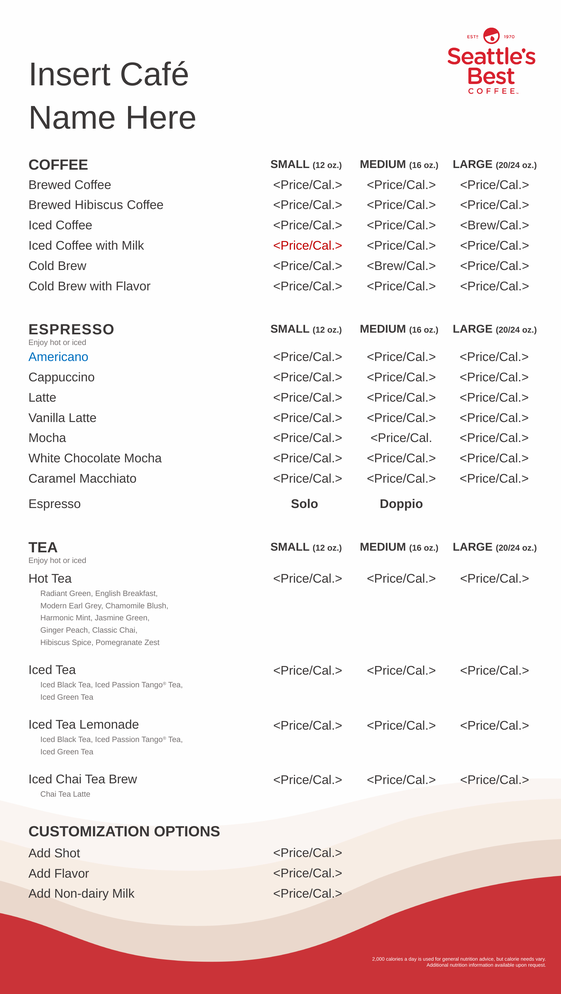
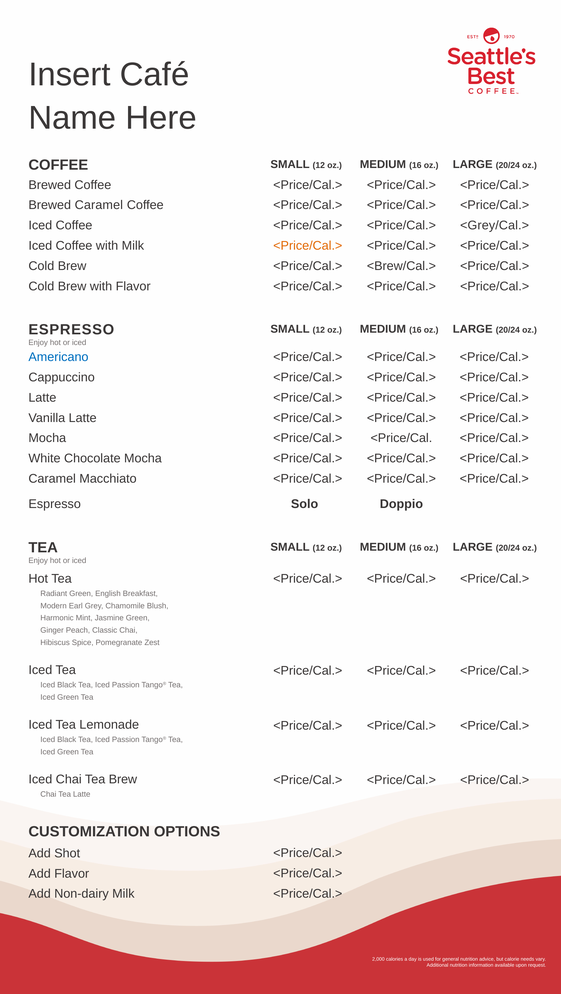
Brewed Hibiscus: Hibiscus -> Caramel
<Brew/Cal.> at (495, 226): <Brew/Cal.> -> <Grey/Cal.>
<Price/Cal.> at (308, 246) colour: red -> orange
